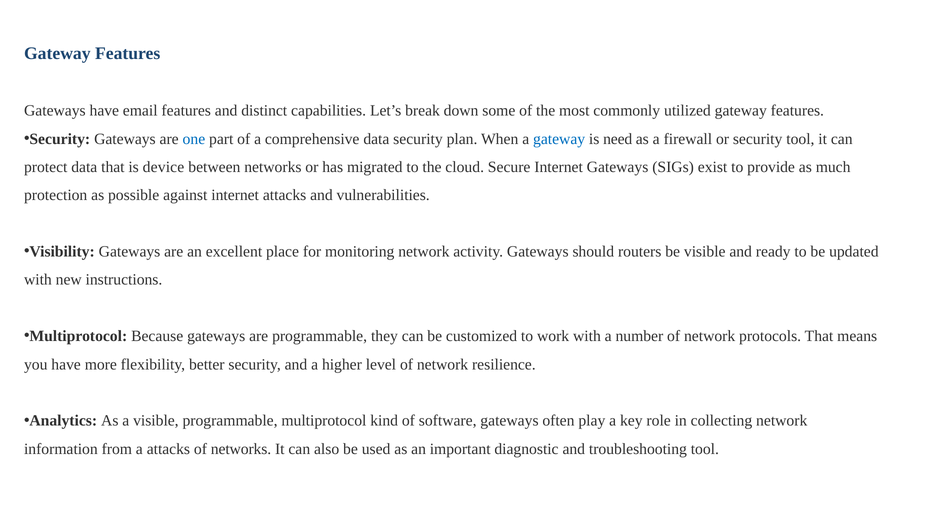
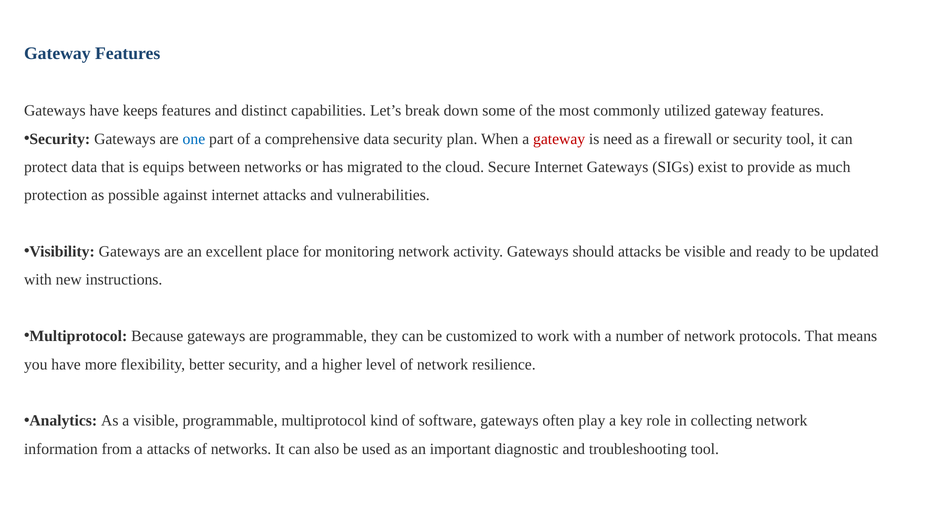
email: email -> keeps
gateway at (559, 139) colour: blue -> red
device: device -> equips
should routers: routers -> attacks
